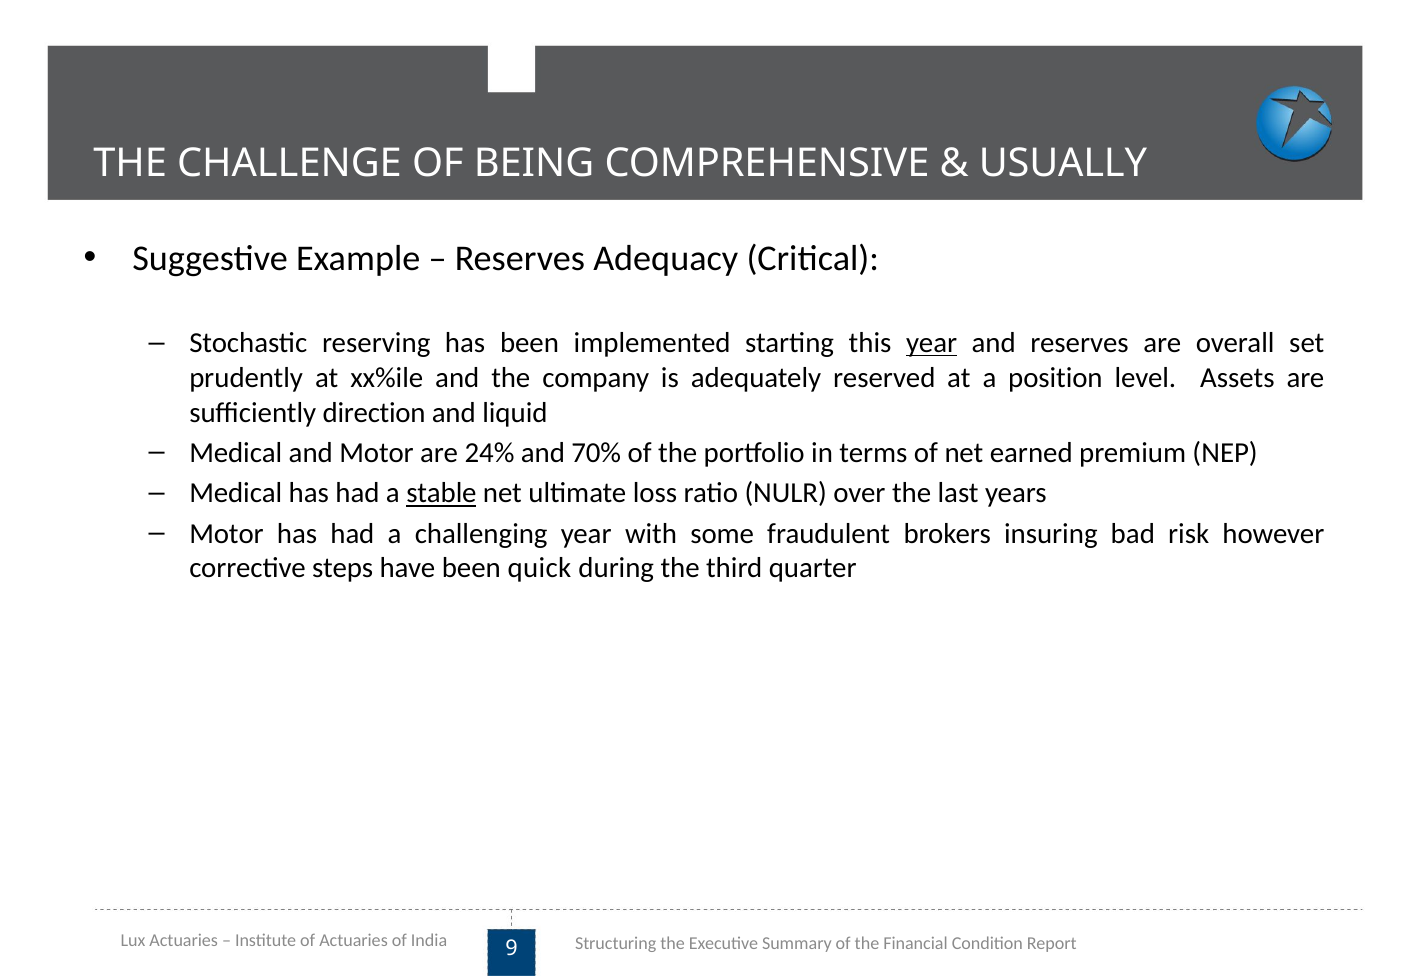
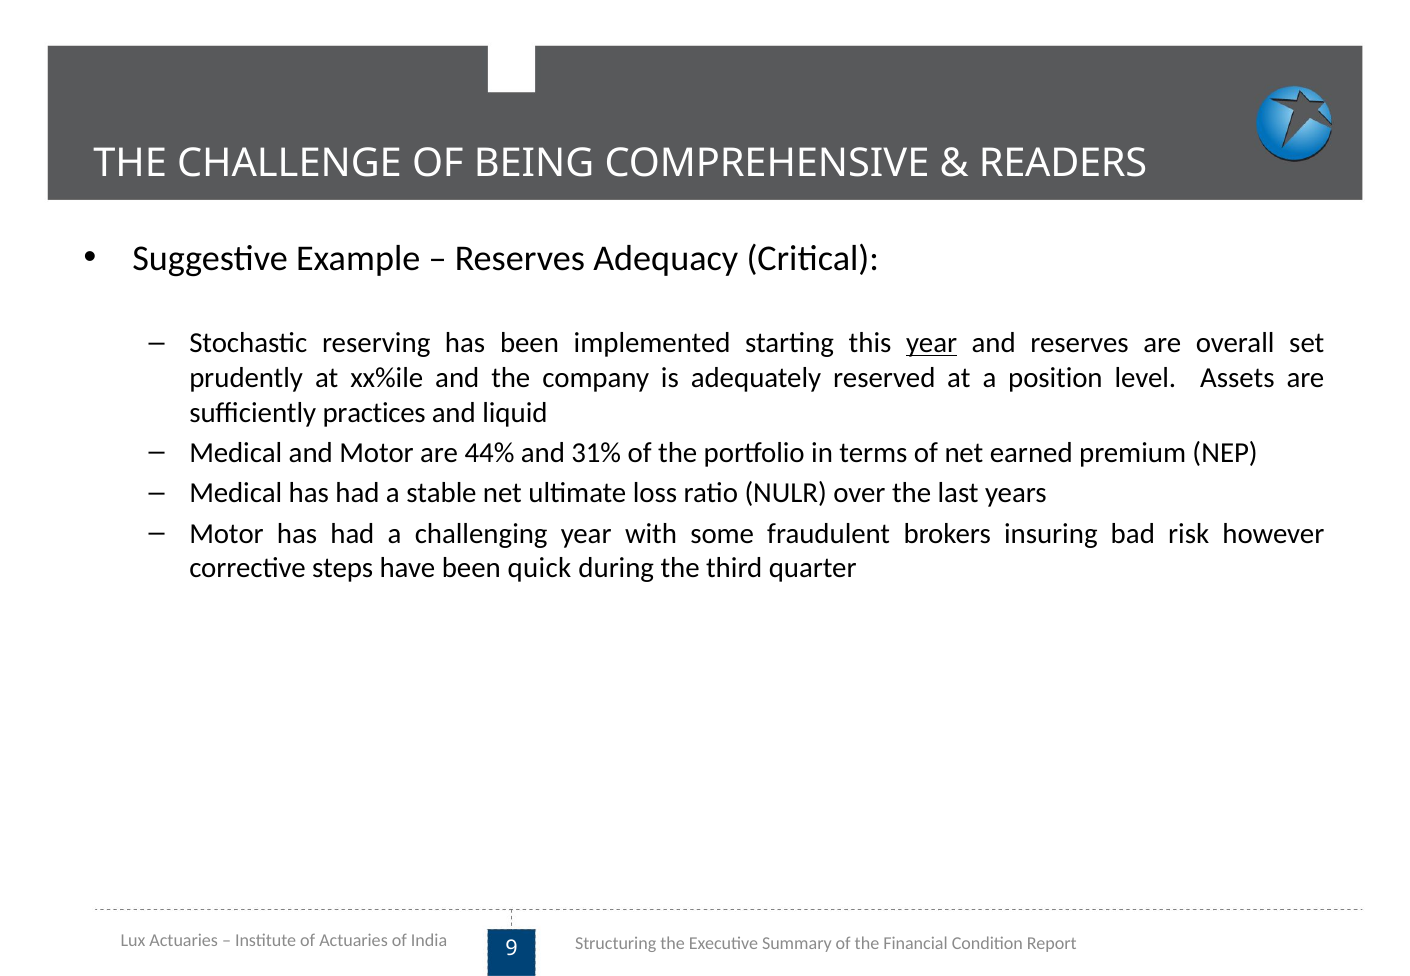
USUALLY: USUALLY -> READERS
direction: direction -> practices
24%: 24% -> 44%
70%: 70% -> 31%
stable underline: present -> none
